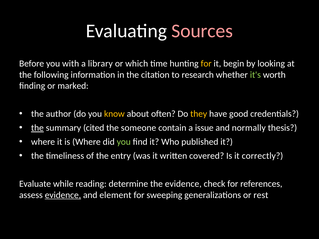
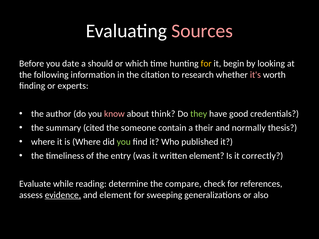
with: with -> date
library: library -> should
it's colour: light green -> pink
marked: marked -> experts
know colour: yellow -> pink
often: often -> think
they colour: yellow -> light green
the at (37, 128) underline: present -> none
issue: issue -> their
written covered: covered -> element
the evidence: evidence -> compare
rest: rest -> also
